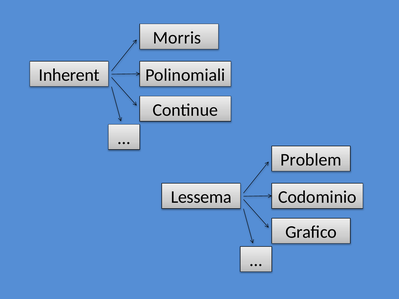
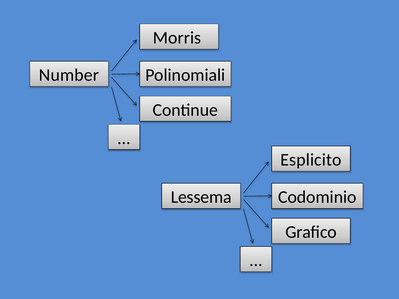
Inherent: Inherent -> Number
Problem: Problem -> Esplicito
